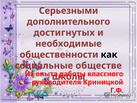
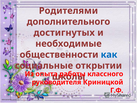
Серьезными: Серьезными -> Родителями
как colour: black -> blue
обществе: обществе -> открытии
